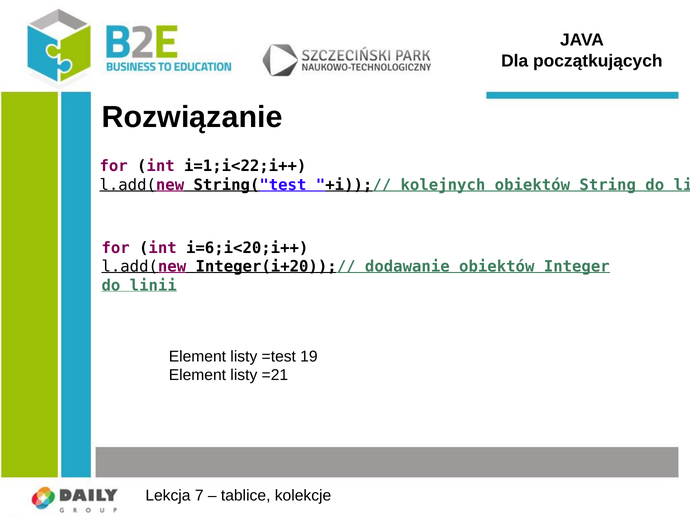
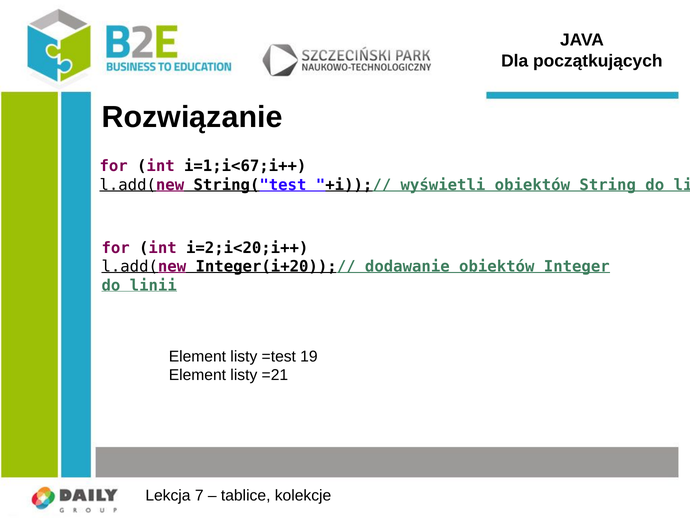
i=1;i<22;i++: i=1;i<22;i++ -> i=1;i<67;i++
kolejnych: kolejnych -> wyświetli
i=6;i<20;i++: i=6;i<20;i++ -> i=2;i<20;i++
